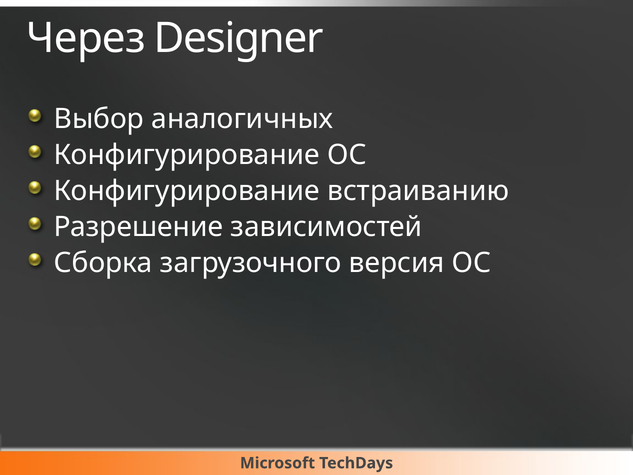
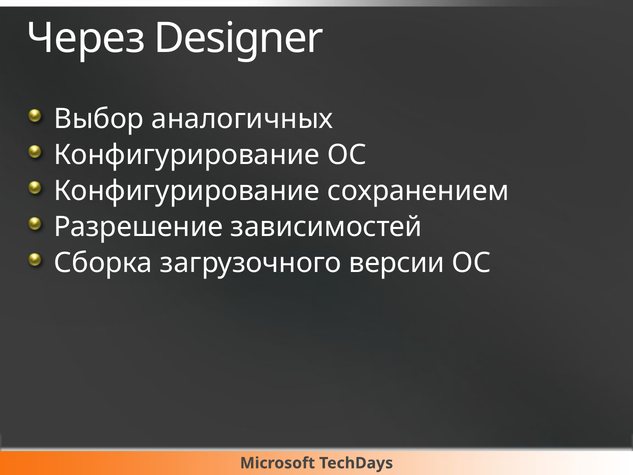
встраиванию: встраиванию -> сохранением
версия: версия -> версии
